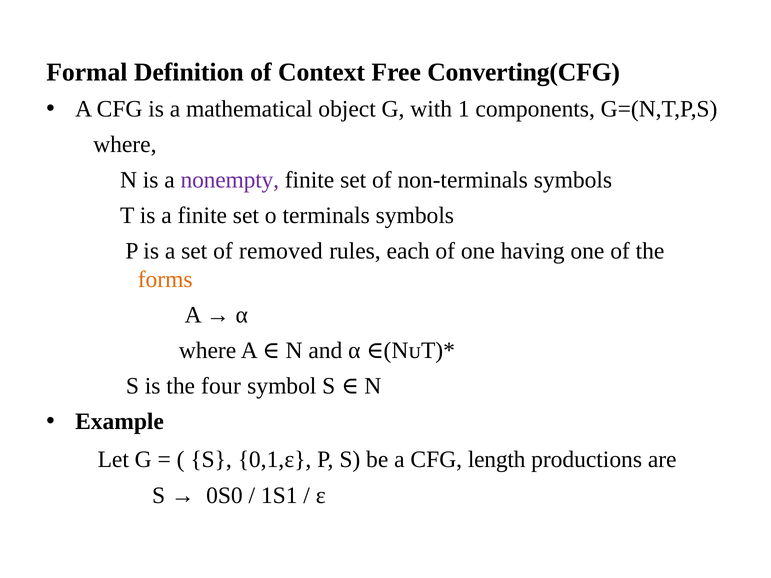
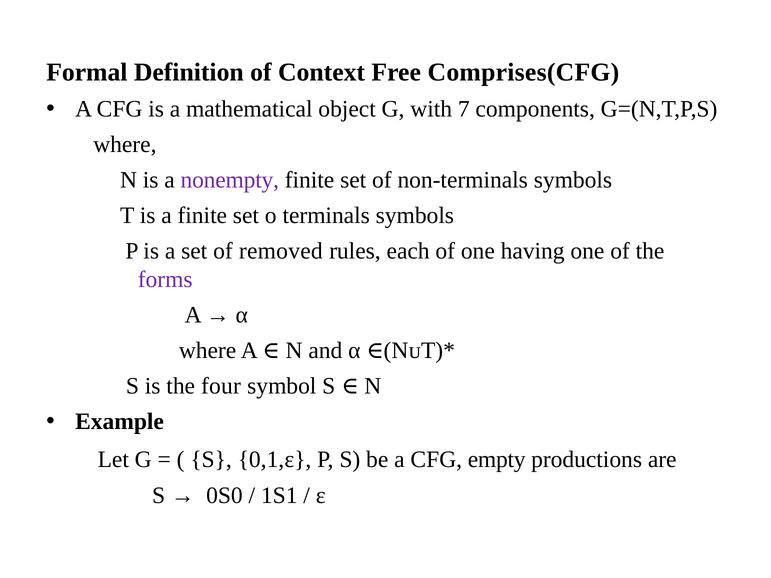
Converting(CFG: Converting(CFG -> Comprises(CFG
1: 1 -> 7
forms colour: orange -> purple
length: length -> empty
